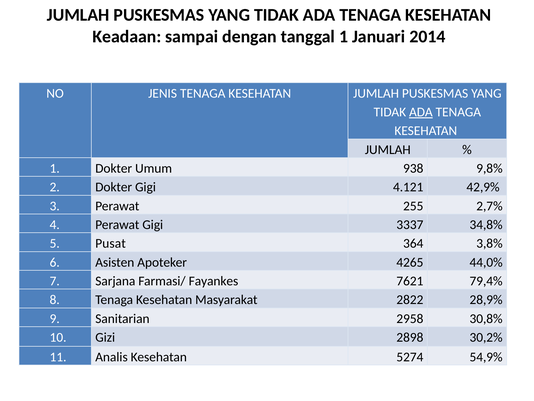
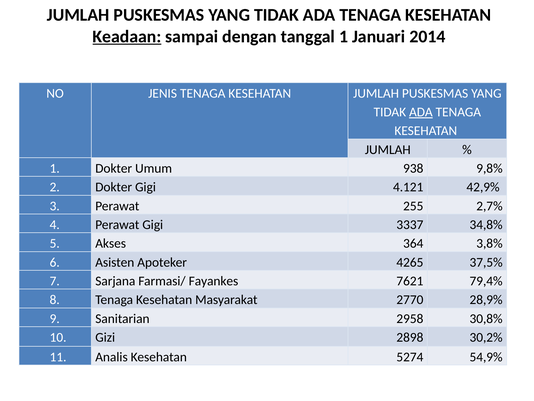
Keadaan underline: none -> present
Pusat: Pusat -> Akses
44,0%: 44,0% -> 37,5%
2822: 2822 -> 2770
